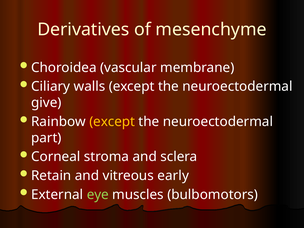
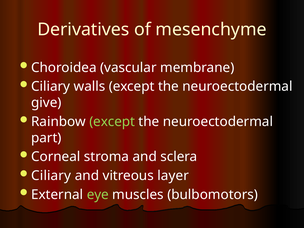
except at (112, 122) colour: yellow -> light green
Retain at (51, 176): Retain -> Ciliary
early: early -> layer
